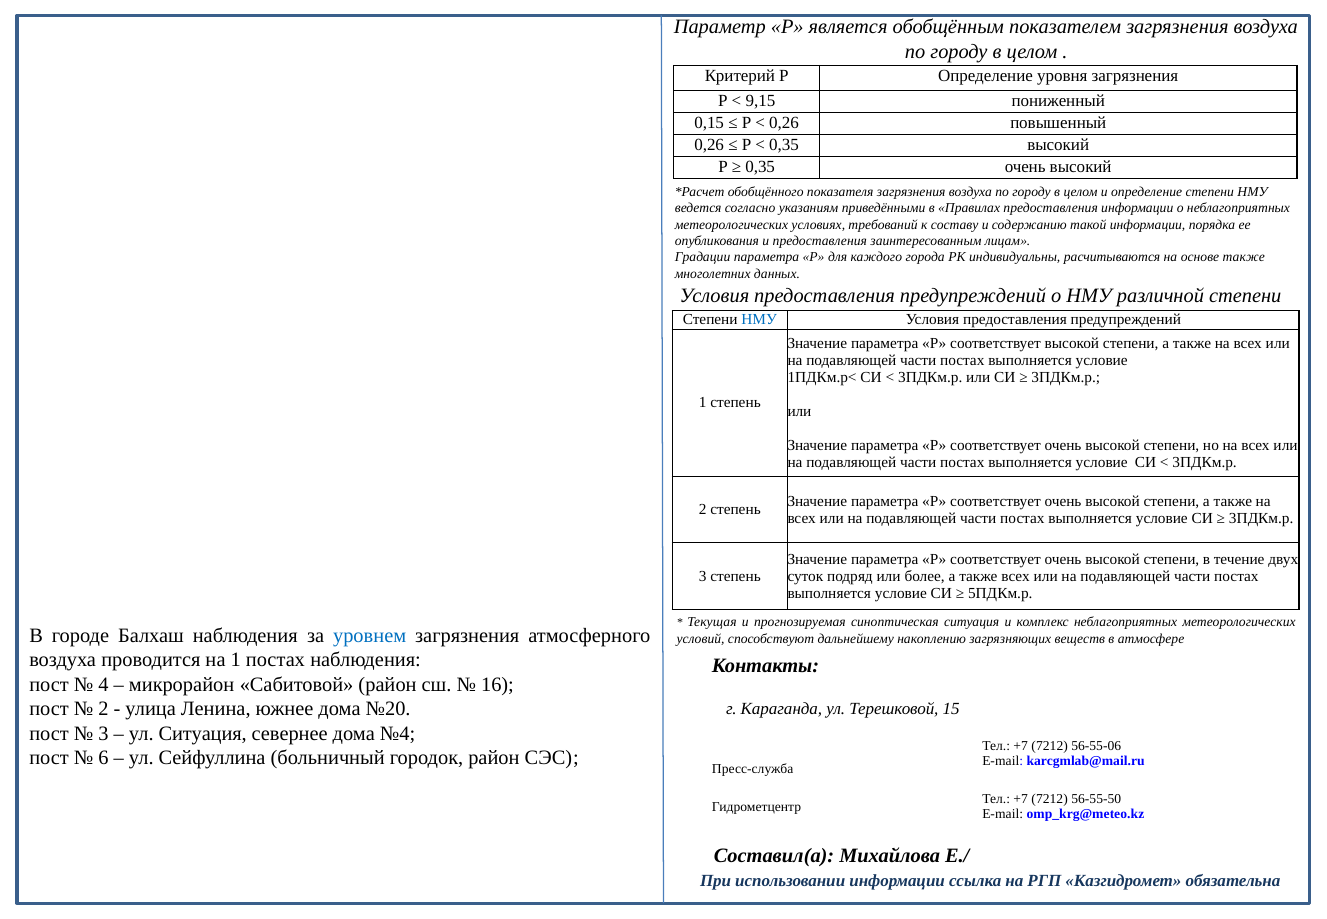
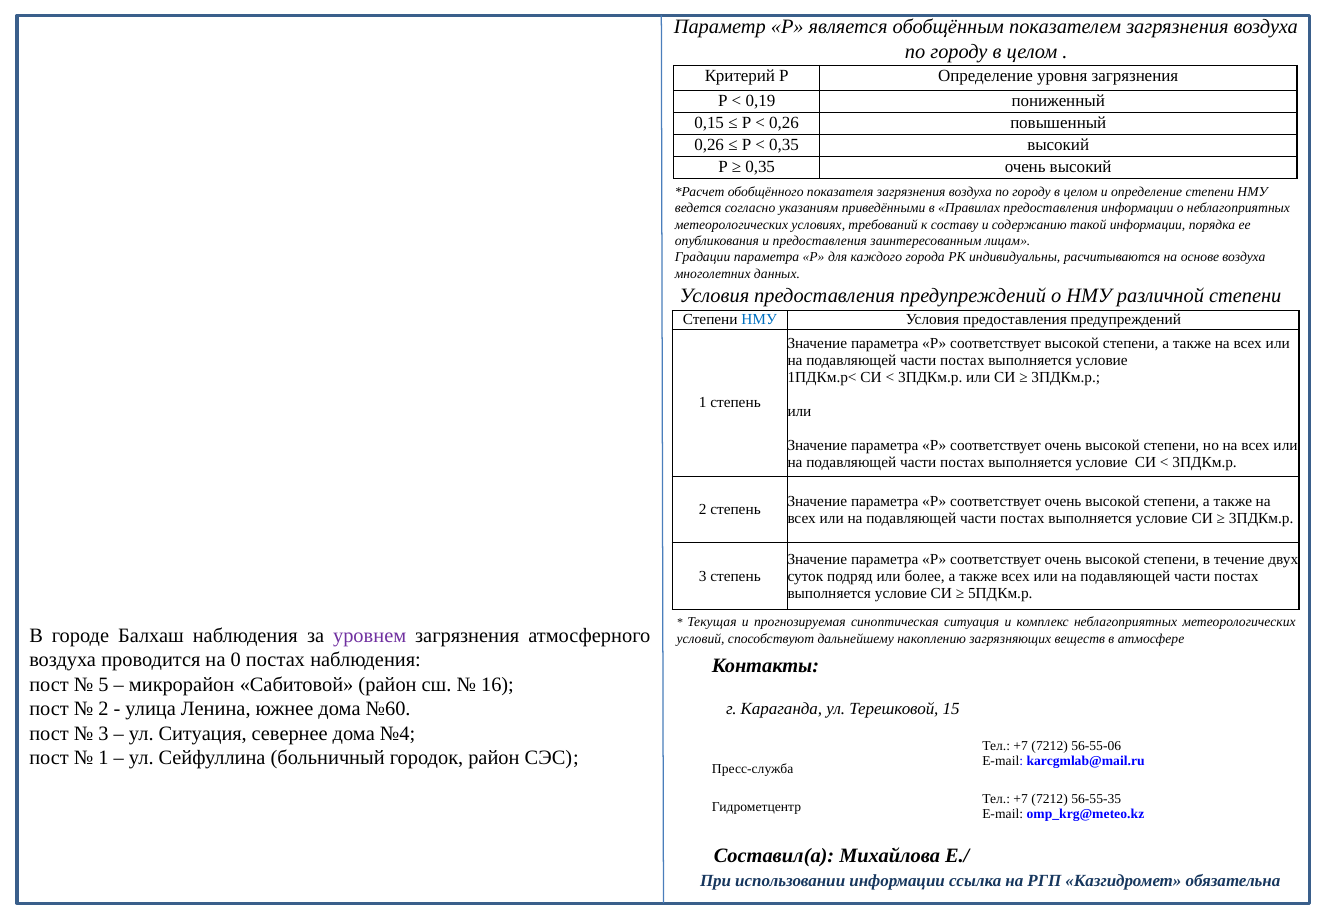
9,15: 9,15 -> 0,19
основе также: также -> воздуха
уровнем colour: blue -> purple
на 1: 1 -> 0
4: 4 -> 5
№20: №20 -> №60
6 at (103, 758): 6 -> 1
56-55-50: 56-55-50 -> 56-55-35
